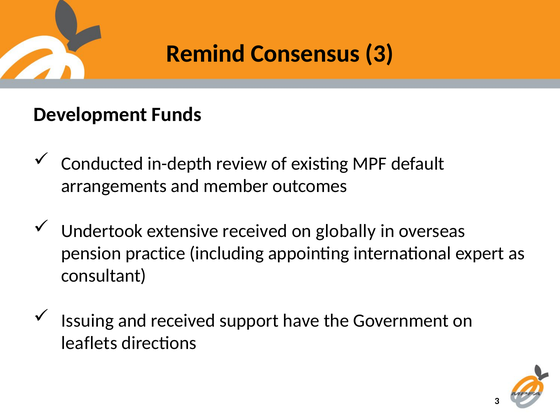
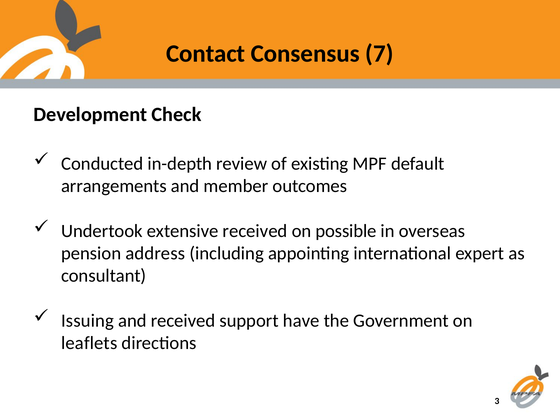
Remind: Remind -> Contact
Consensus 3: 3 -> 7
Funds: Funds -> Check
globally: globally -> possible
practice: practice -> address
